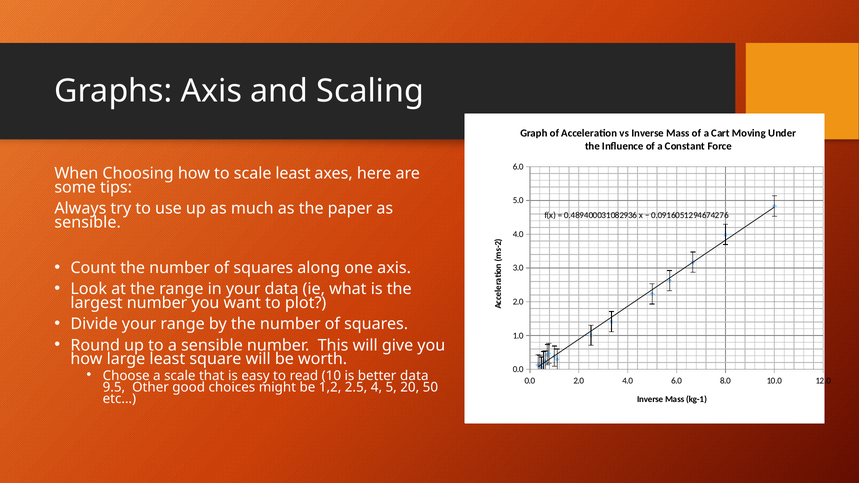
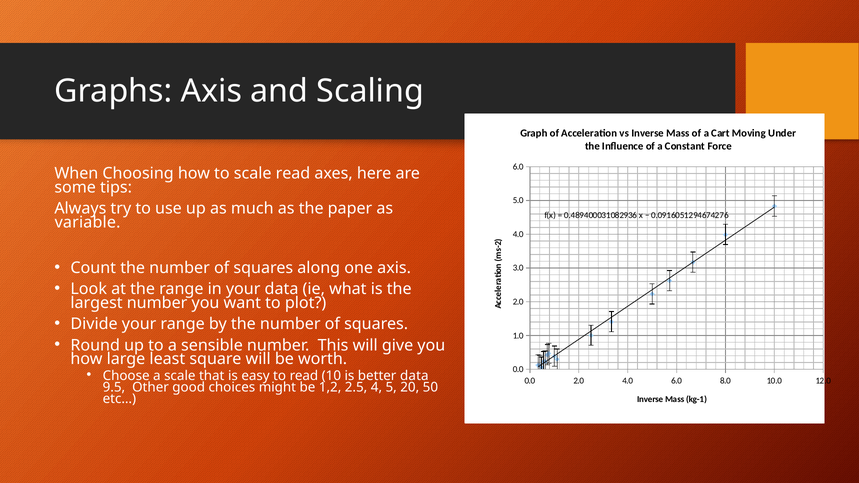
scale least: least -> read
sensible at (88, 223): sensible -> variable
